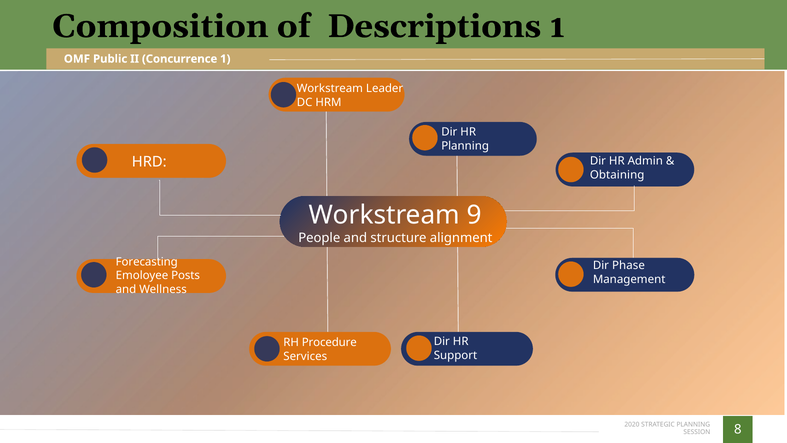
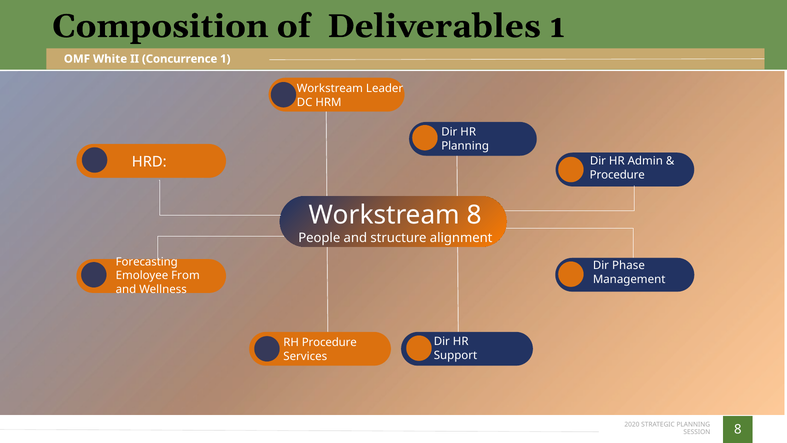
Descriptions: Descriptions -> Deliverables
Public: Public -> White
Obtaining at (617, 175): Obtaining -> Procedure
Workstream 9: 9 -> 8
Posts: Posts -> From
